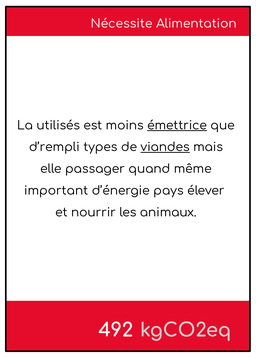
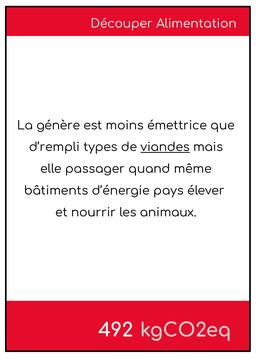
Nécessite: Nécessite -> Découper
utilisés: utilisés -> génère
émettrice underline: present -> none
important: important -> bâtiments
